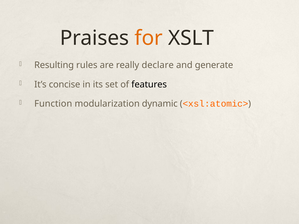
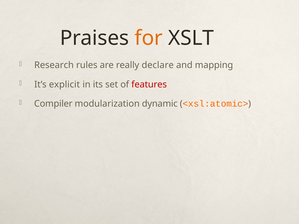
Resulting: Resulting -> Research
generate: generate -> mapping
concise: concise -> explicit
features colour: black -> red
Function: Function -> Compiler
